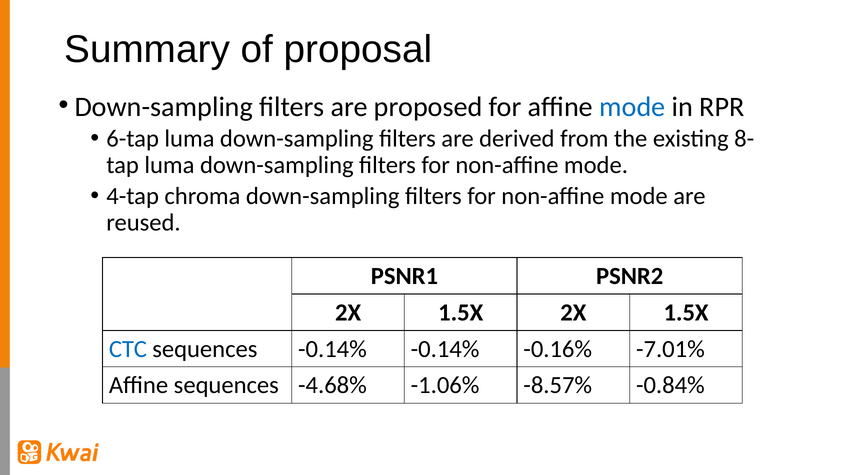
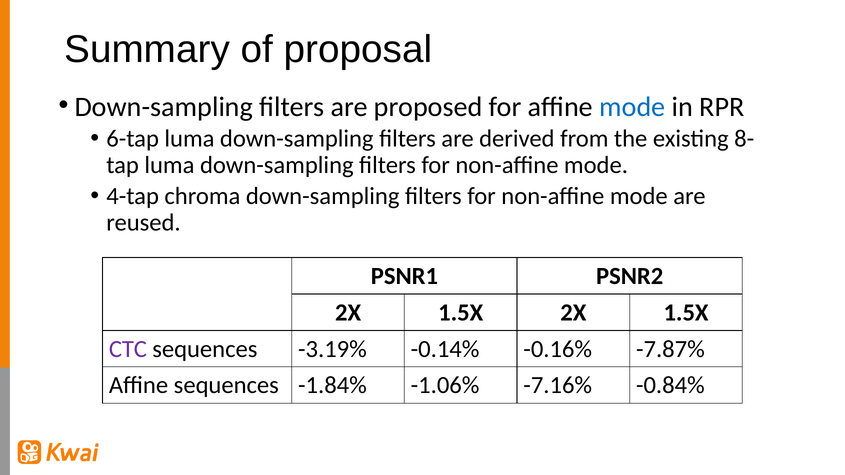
CTC colour: blue -> purple
sequences -0.14%: -0.14% -> -3.19%
-7.01%: -7.01% -> -7.87%
-4.68%: -4.68% -> -1.84%
-8.57%: -8.57% -> -7.16%
